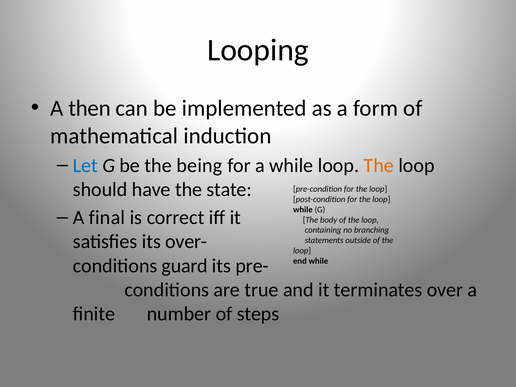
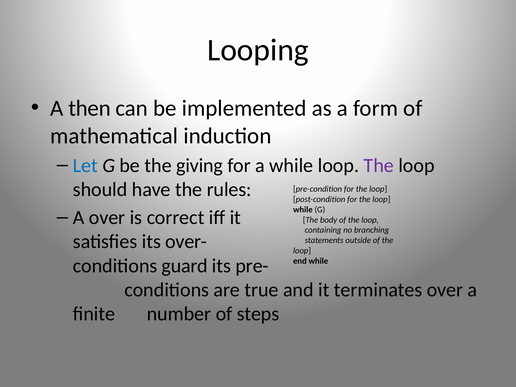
being: being -> giving
The at (379, 165) colour: orange -> purple
state: state -> rules
A final: final -> over
